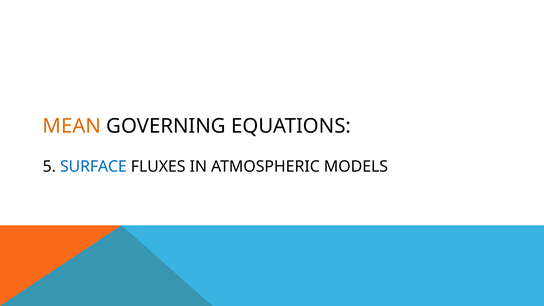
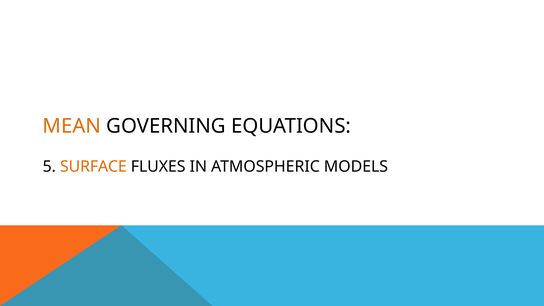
SURFACE colour: blue -> orange
